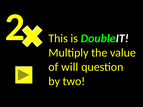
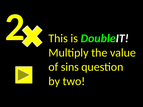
will: will -> sins
